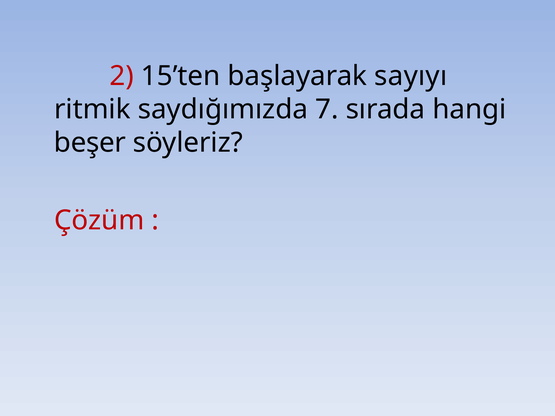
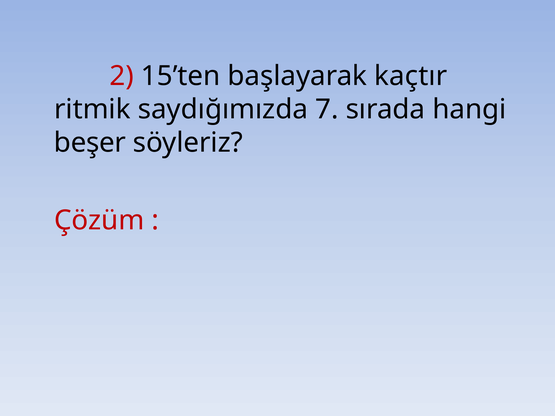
sayıyı: sayıyı -> kaçtır
